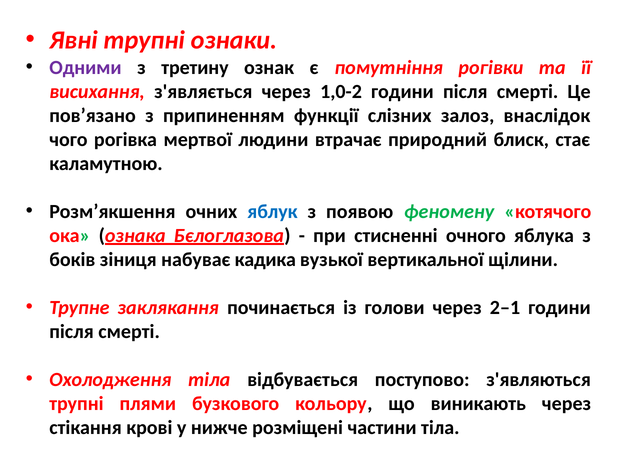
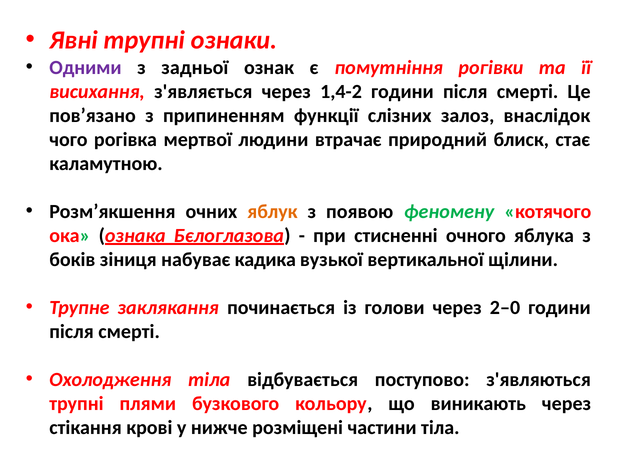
третину: третину -> задньої
1,0-2: 1,0-2 -> 1,4-2
яблук colour: blue -> orange
2‒1: 2‒1 -> 2‒0
